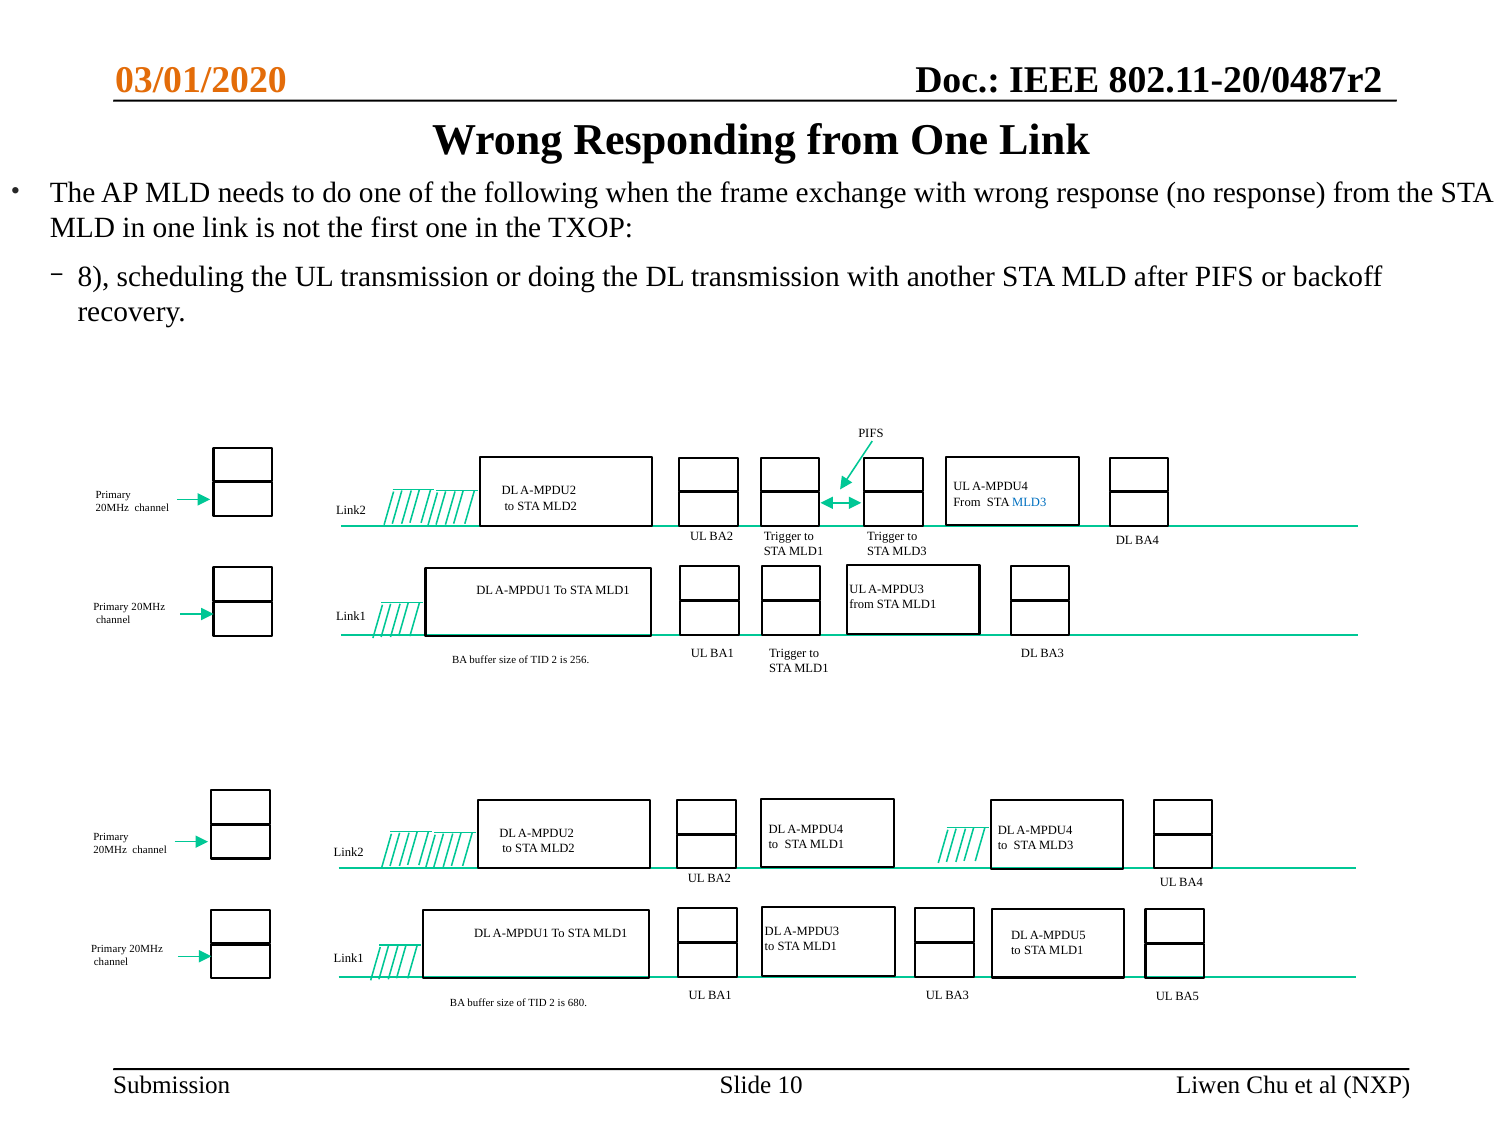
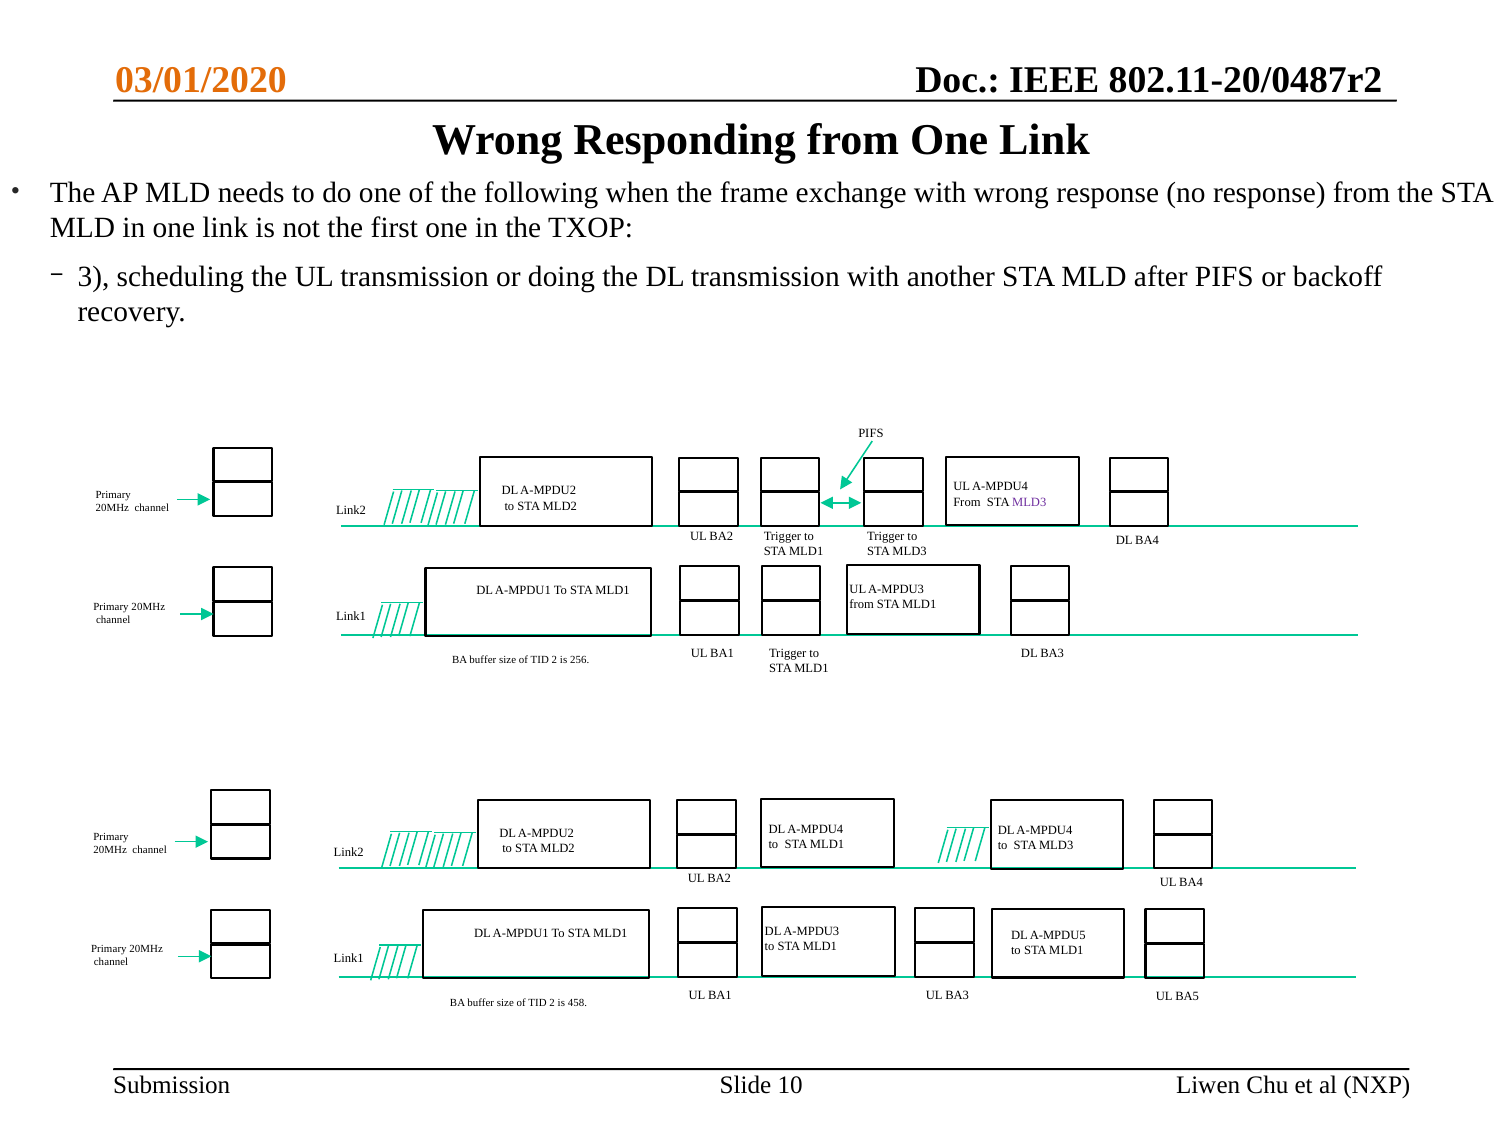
8: 8 -> 3
MLD3 at (1029, 502) colour: blue -> purple
680: 680 -> 458
